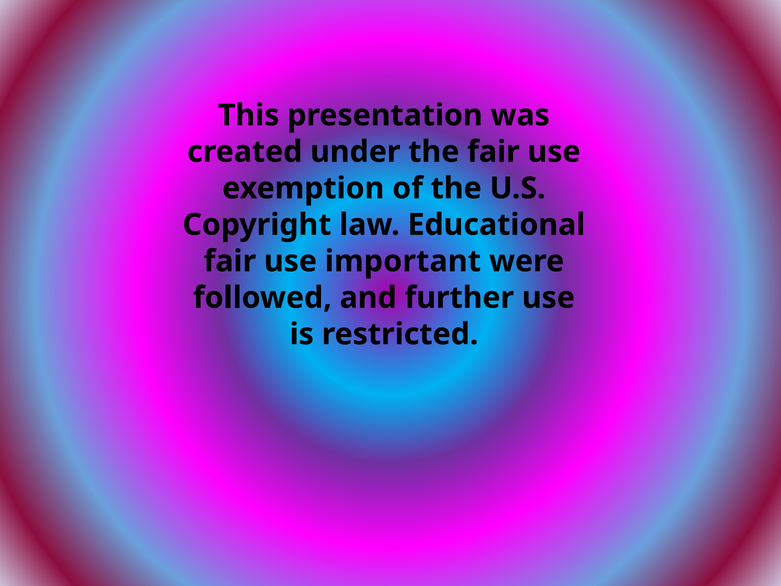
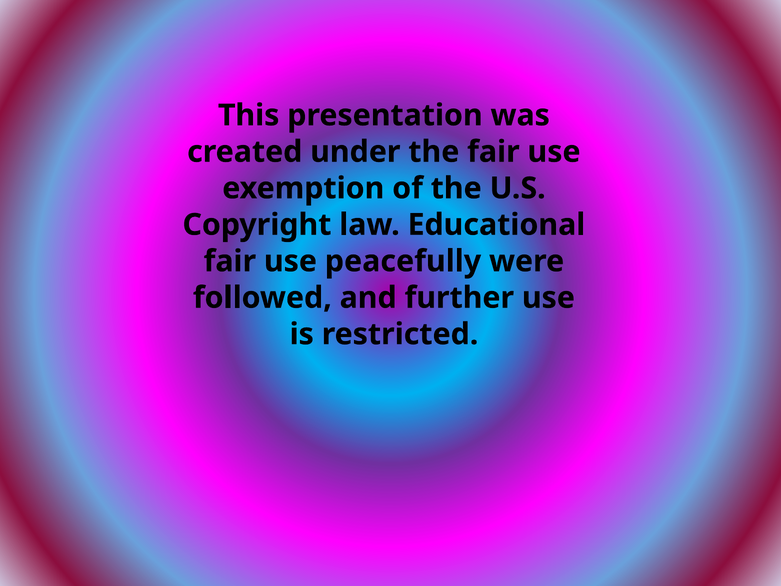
important: important -> peacefully
